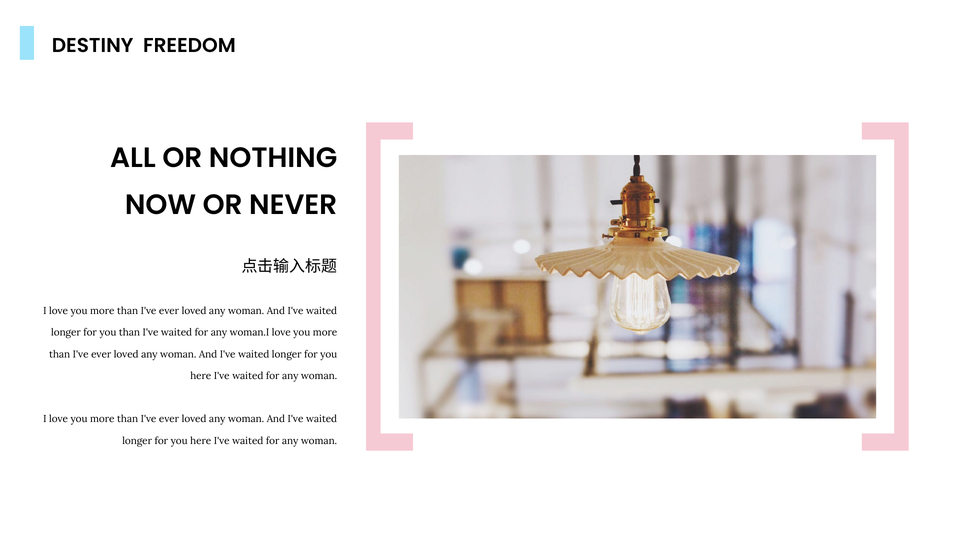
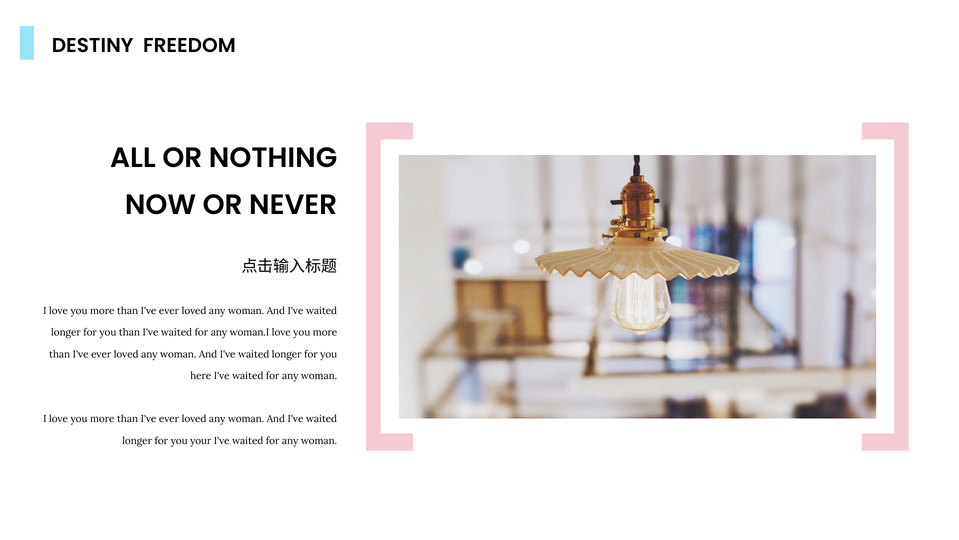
here at (201, 440): here -> your
